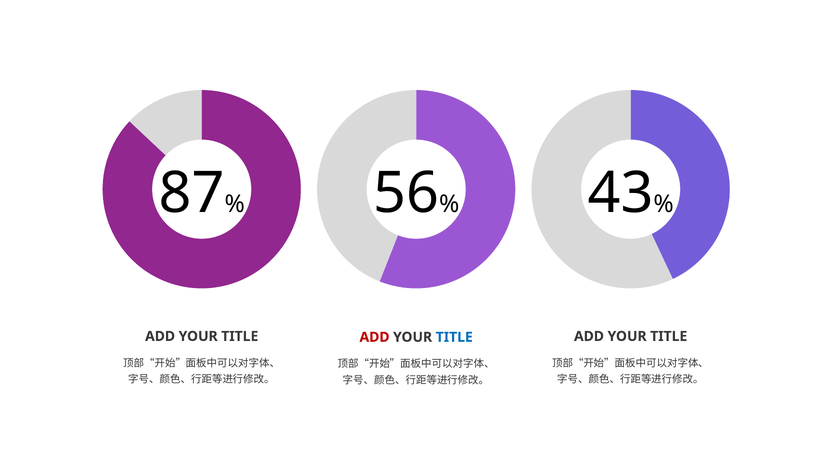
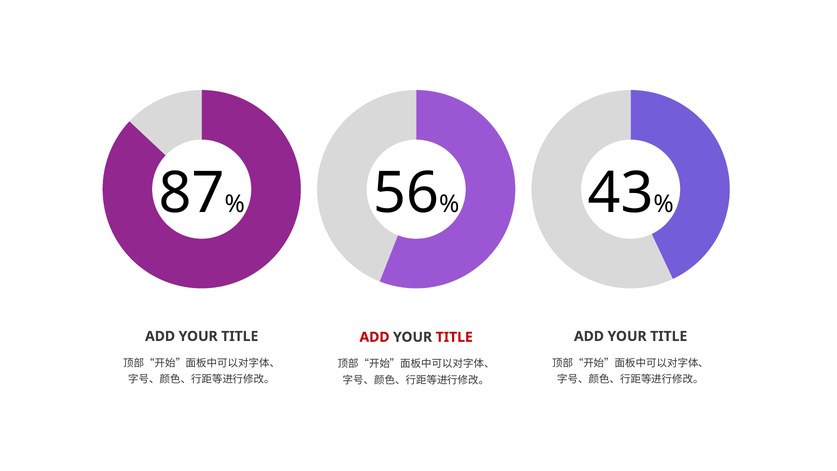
TITLE at (454, 337) colour: blue -> red
